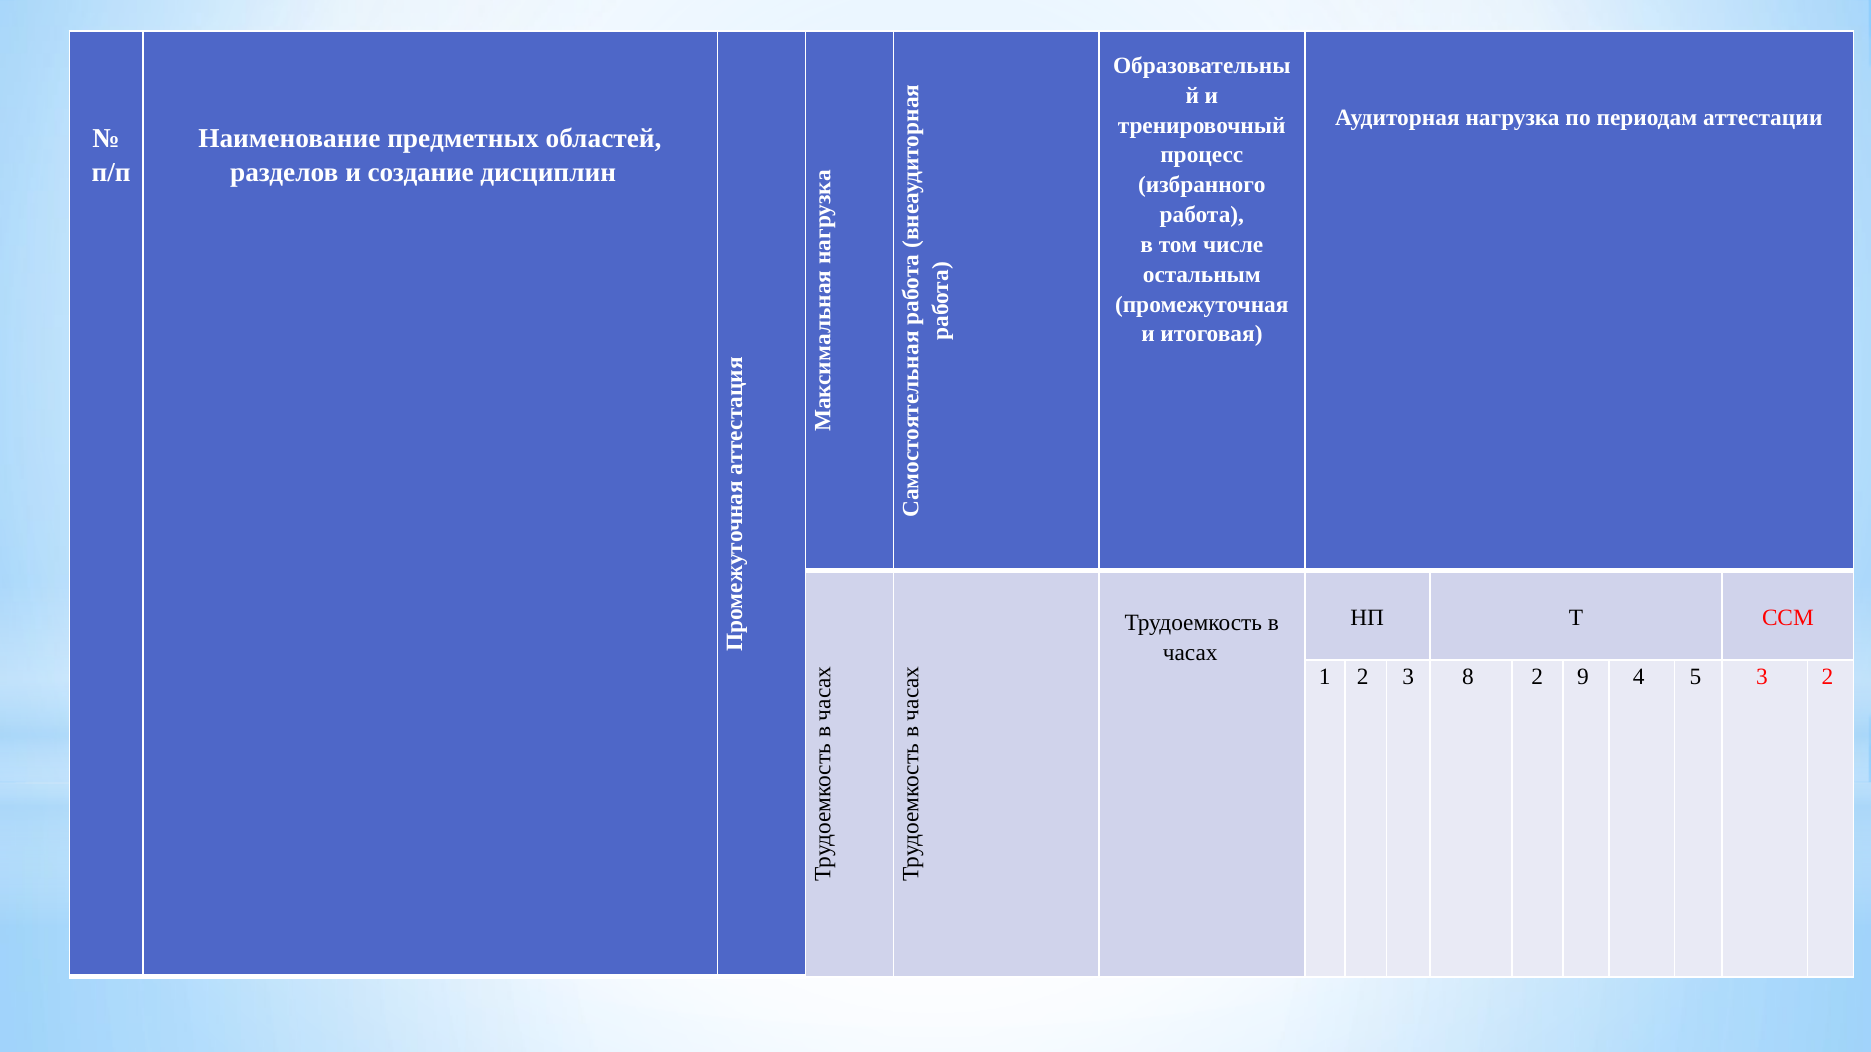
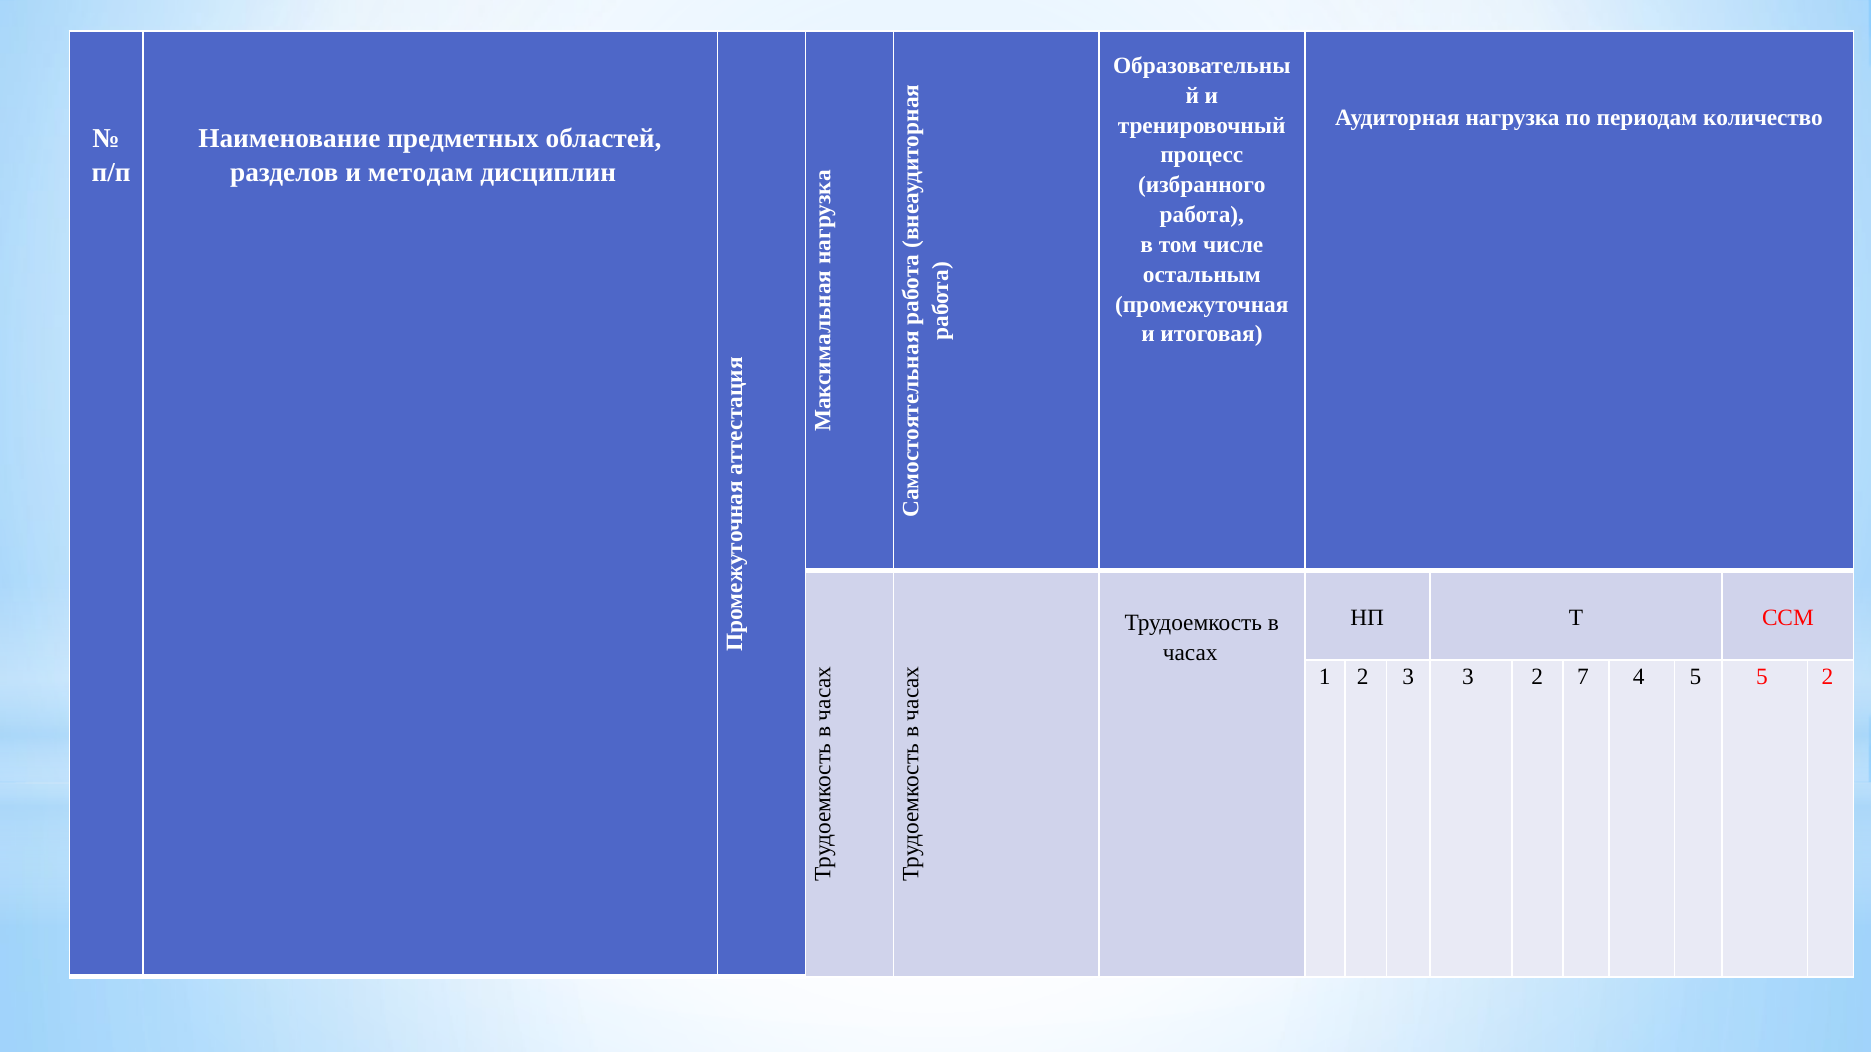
аттестации: аттестации -> количество
создание: создание -> методам
3 8: 8 -> 3
9: 9 -> 7
5 3: 3 -> 5
